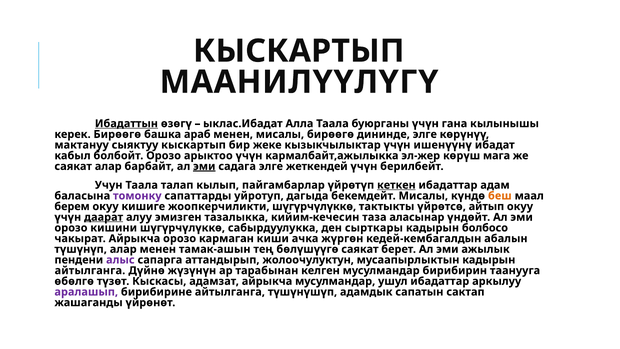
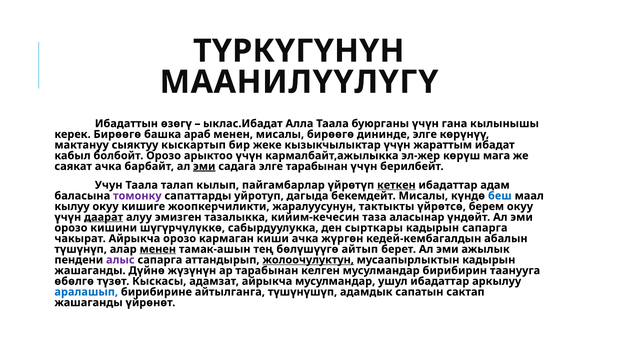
КЫСКАРТЫП at (299, 51): КЫСКАРТЫП -> ТҮРКҮГҮНҮН
Ибадаттын underline: present -> none
ишенүүнү: ишенүүнү -> жараттым
саякат алар: алар -> ачка
элге жеткендей: жеткендей -> тарабынан
беш colour: orange -> blue
берем: берем -> кылуу
жоопкерчиликти шүгүрчүлүккө: шүгүрчүлүккө -> жаралуусунун
айтып: айтып -> берем
кадырын болбосо: болбосо -> сапарга
менен at (158, 249) underline: none -> present
бөлүшүүгө саякат: саякат -> айтып
жолоочулуктун underline: none -> present
айтылганга at (90, 270): айтылганга -> жашаганды
аралашып colour: purple -> blue
